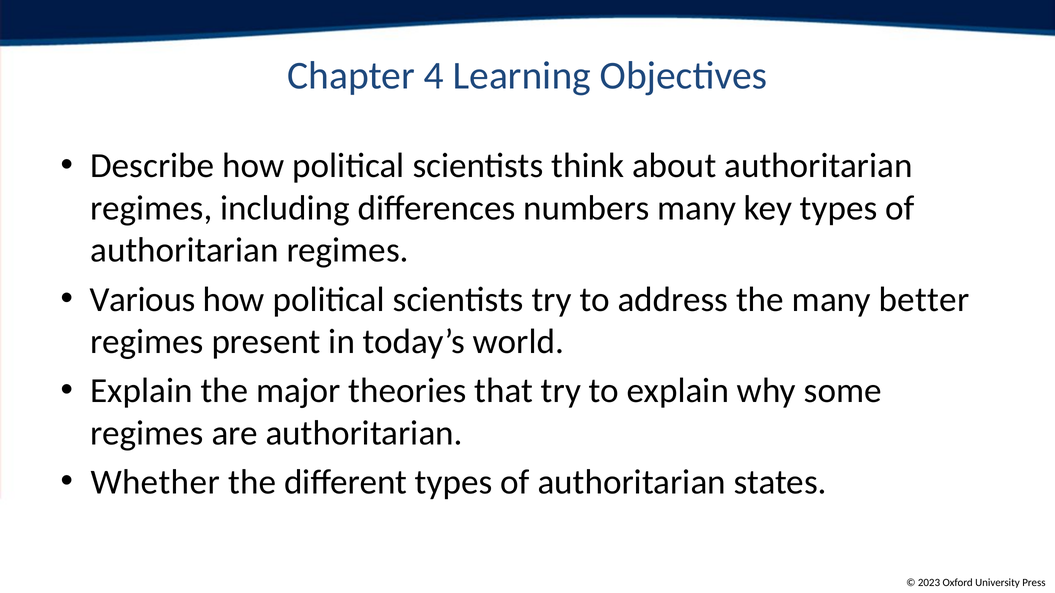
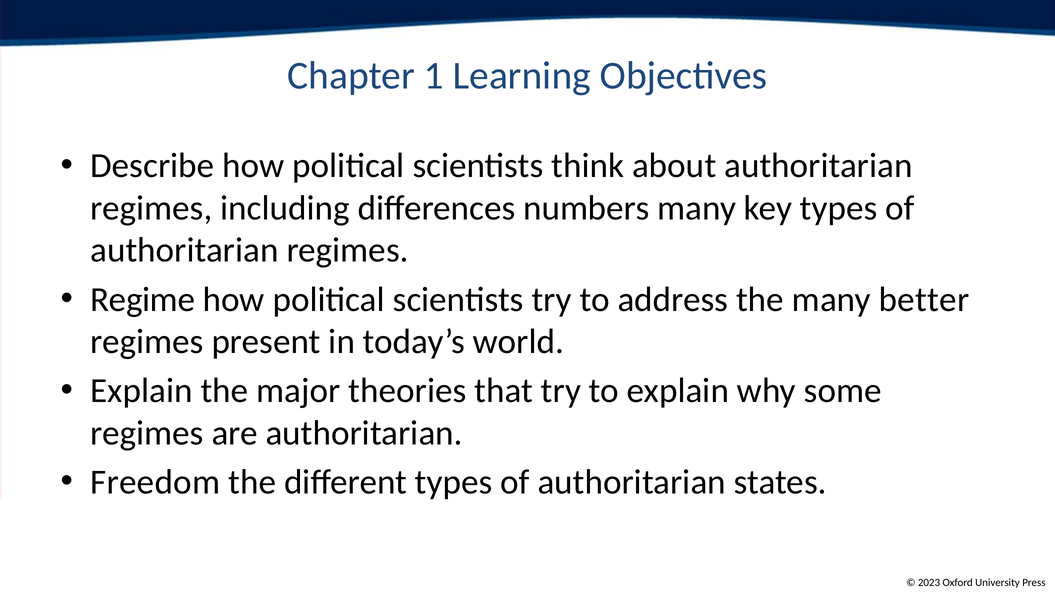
4: 4 -> 1
Various: Various -> Regime
Whether: Whether -> Freedom
